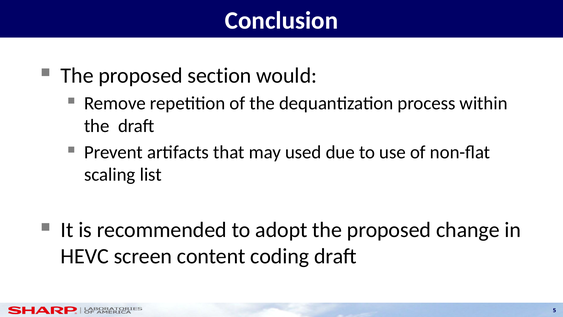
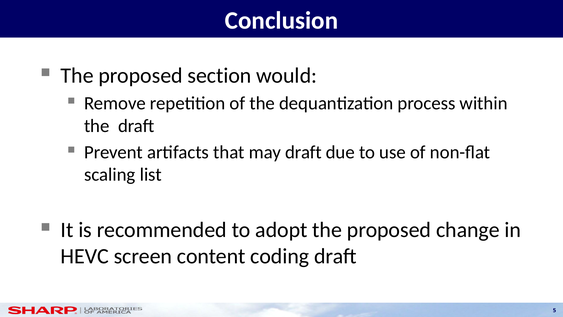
may used: used -> draft
